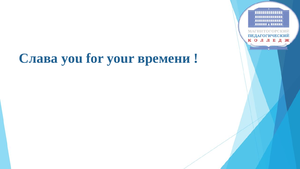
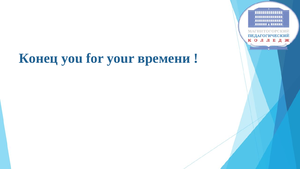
Слава: Слава -> Конец
